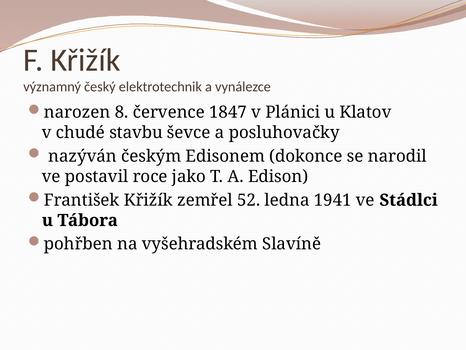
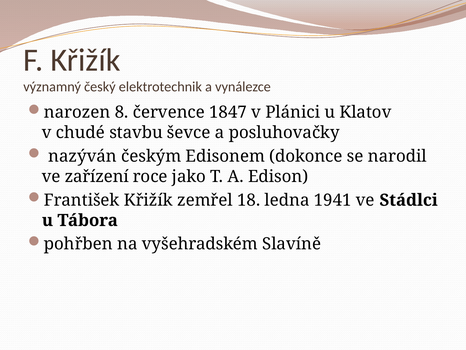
postavil: postavil -> zařízení
52: 52 -> 18
